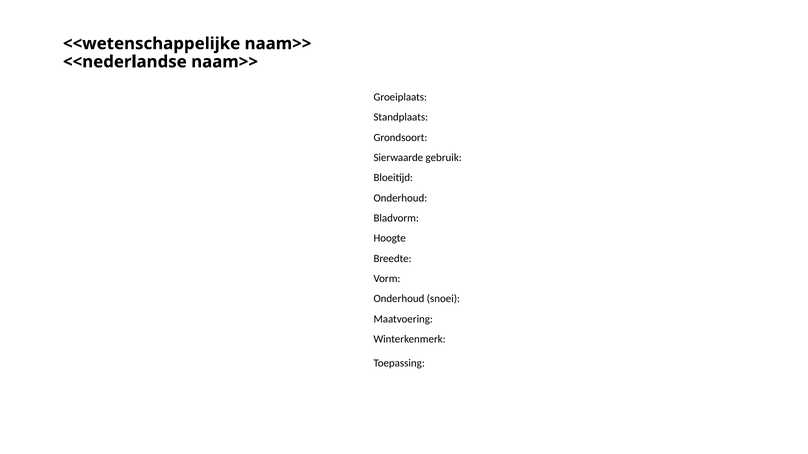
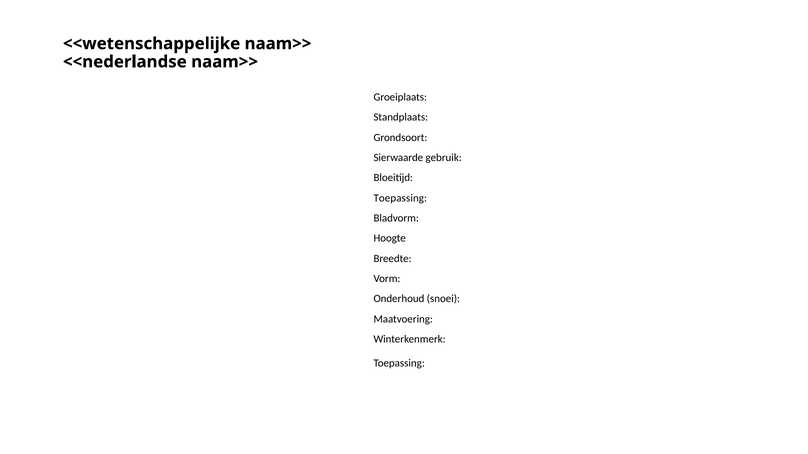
Onderhoud at (400, 198): Onderhoud -> Toepassing
